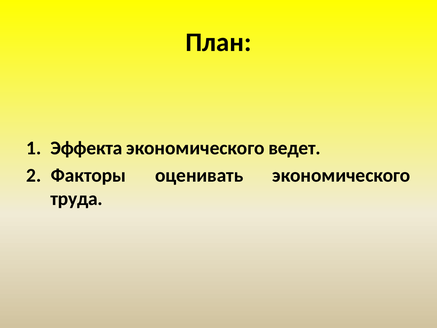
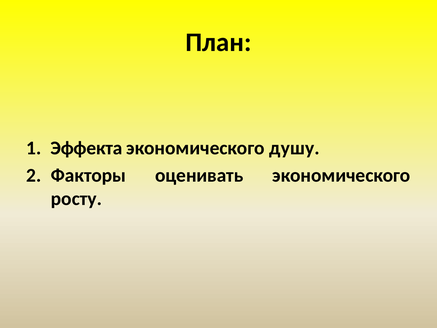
ведет: ведет -> душу
труда: труда -> росту
